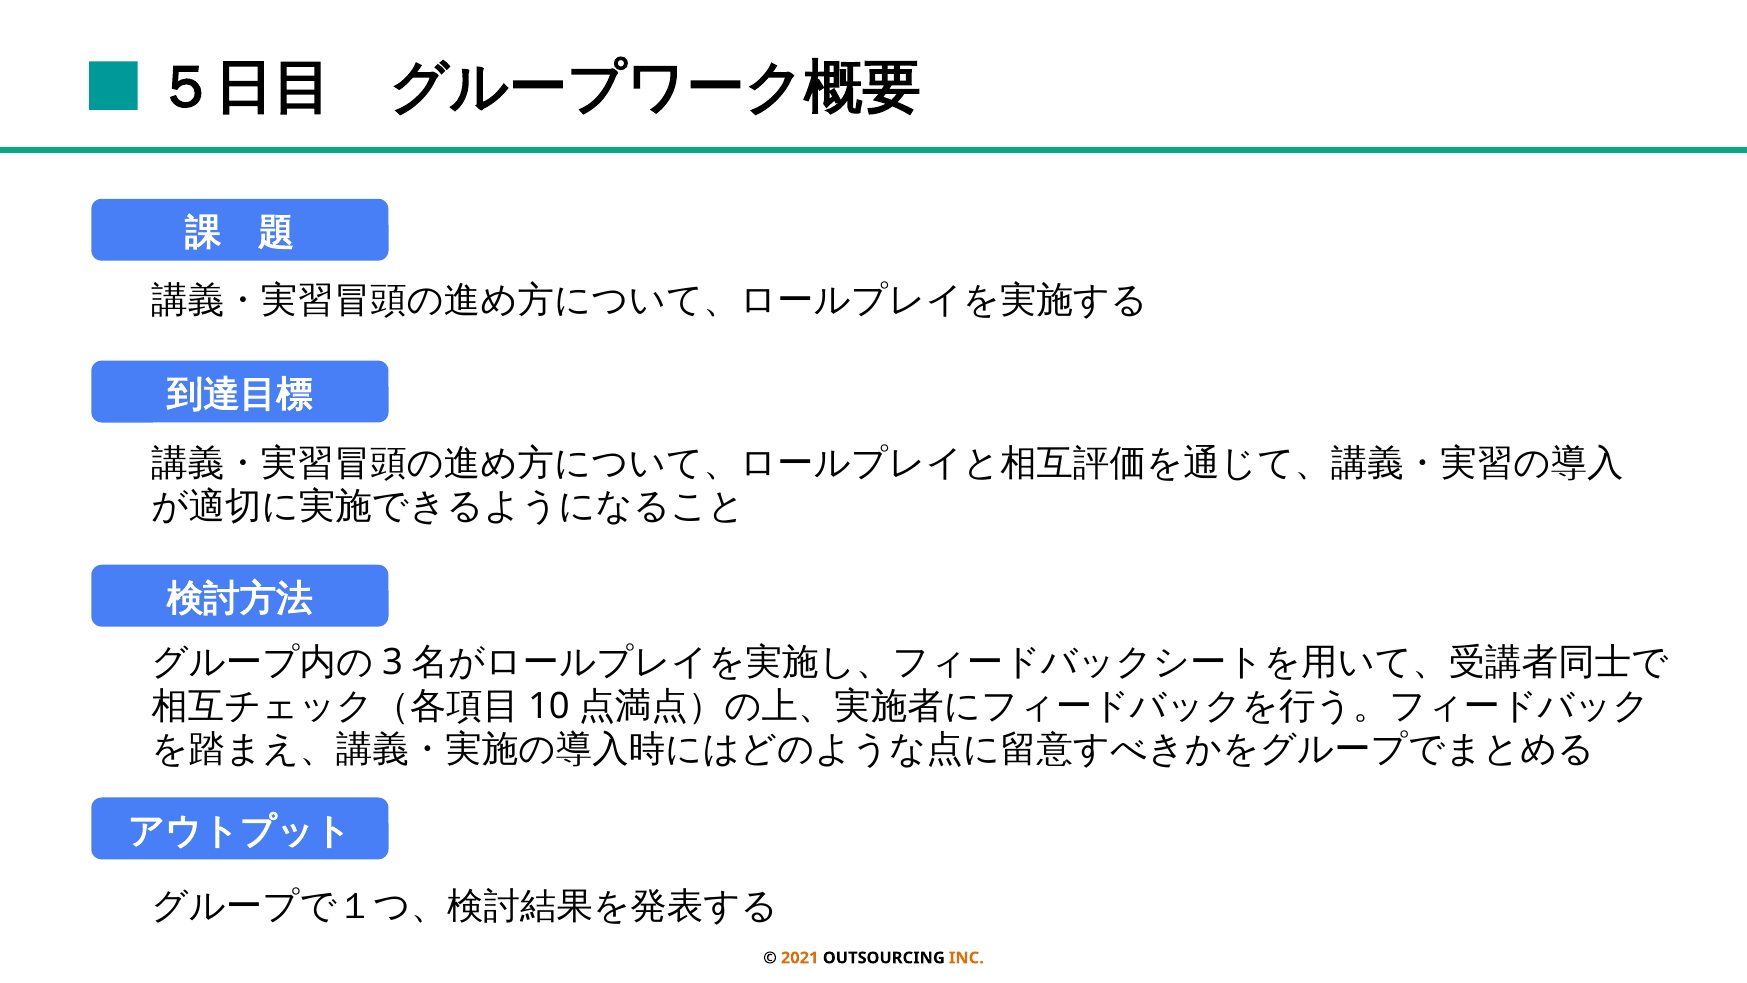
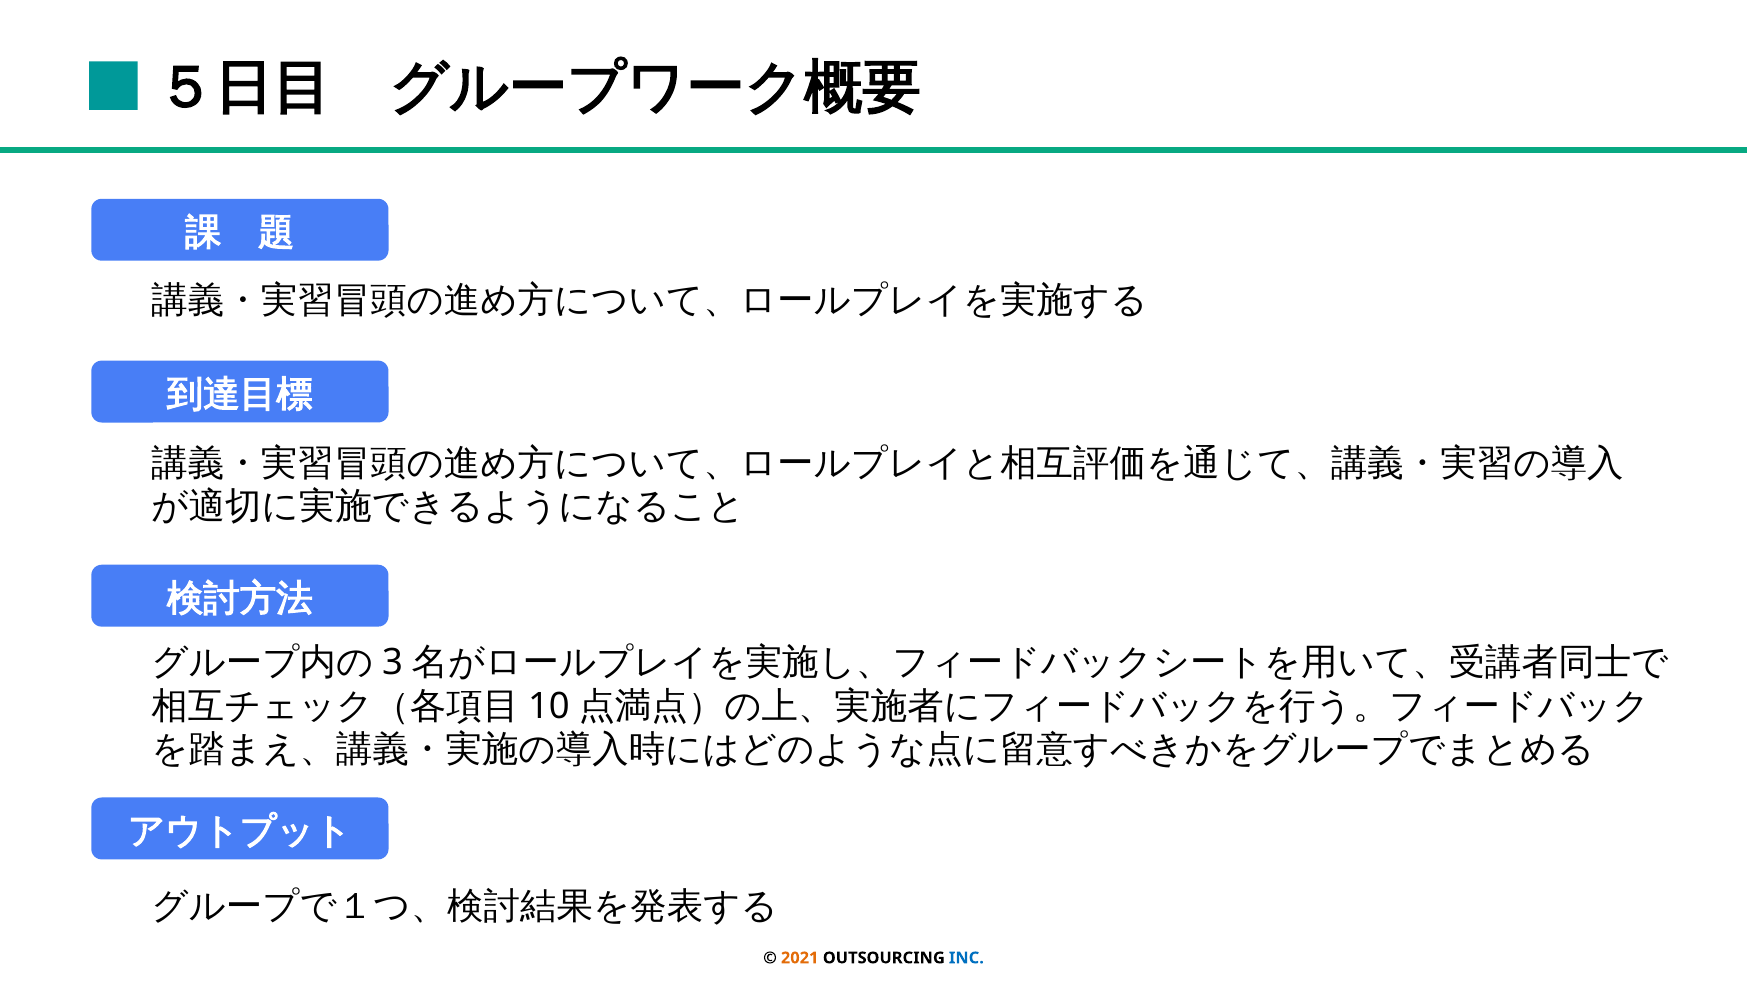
INC colour: orange -> blue
